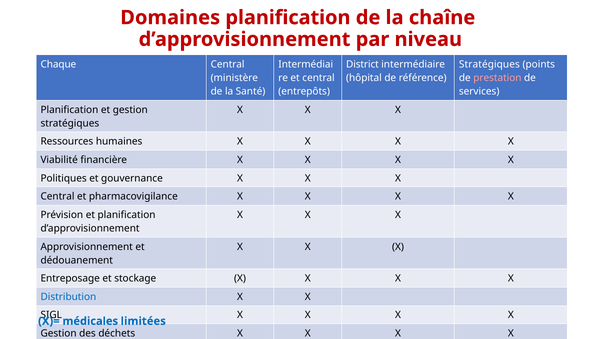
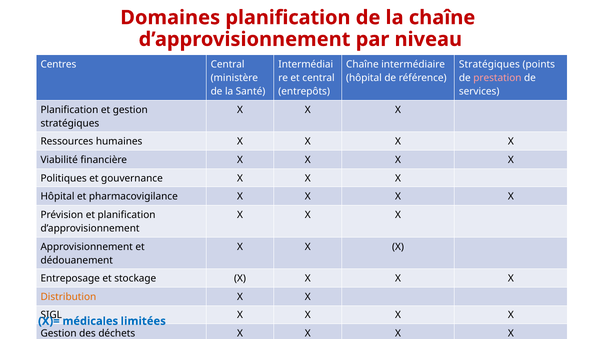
Chaque: Chaque -> Centres
District at (362, 64): District -> Chaîne
Central at (58, 196): Central -> Hôpital
Distribution colour: blue -> orange
